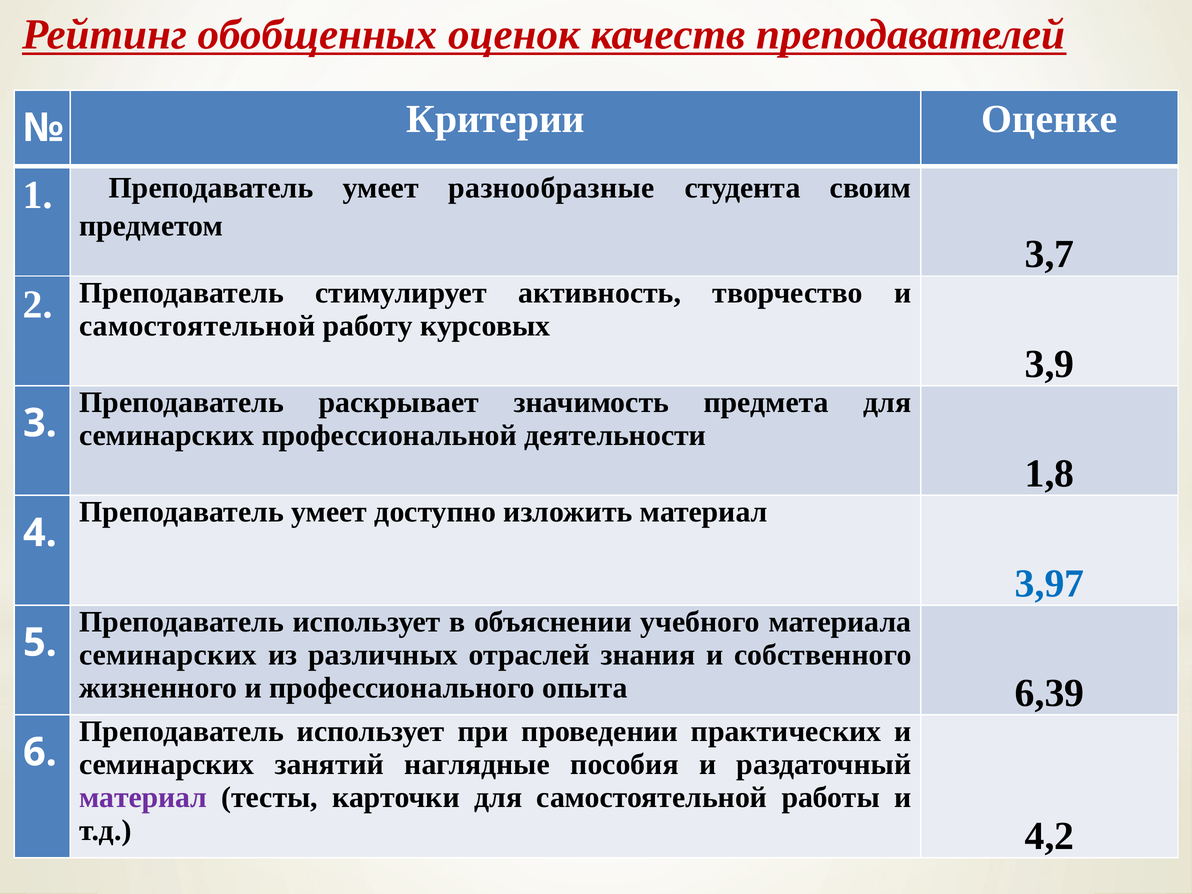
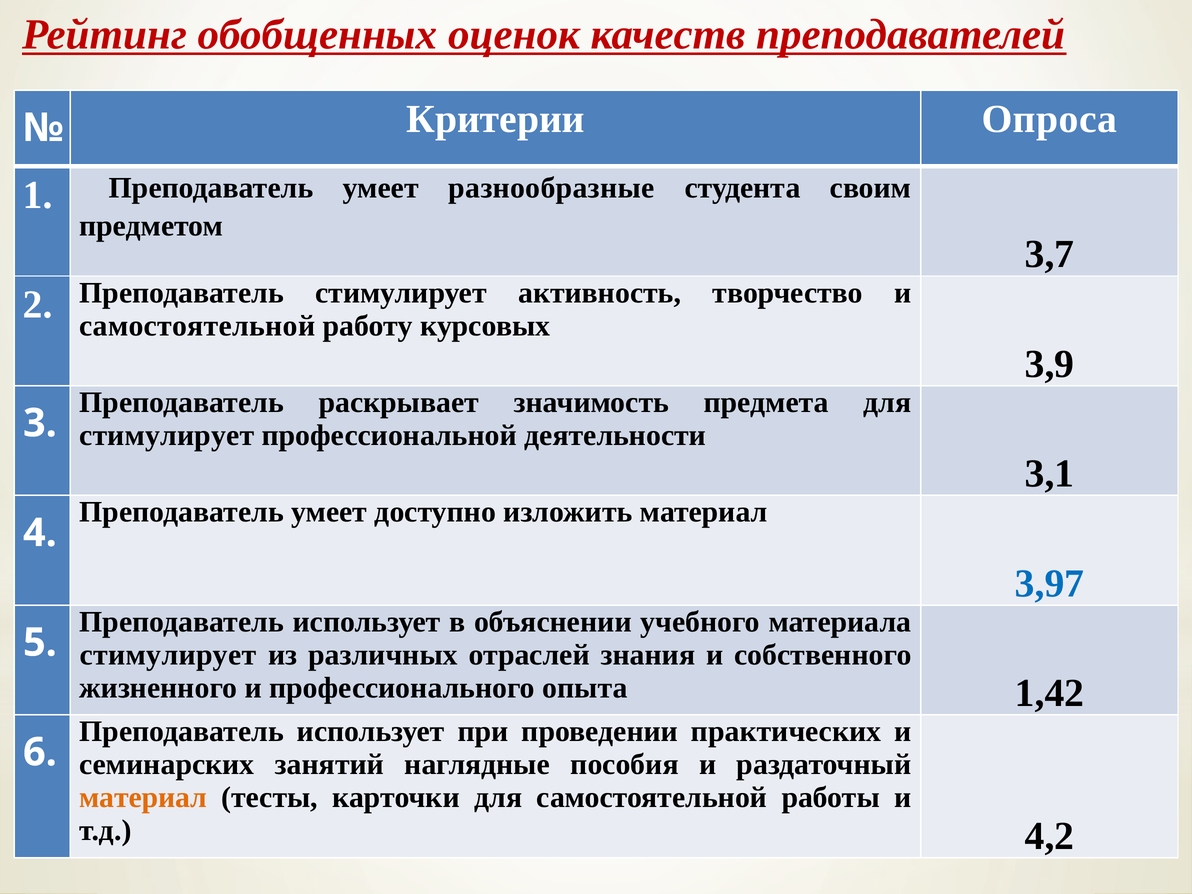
Оценке: Оценке -> Опроса
семинарских at (167, 435): семинарских -> стимулирует
1,8: 1,8 -> 3,1
семинарских at (168, 655): семинарских -> стимулирует
6,39: 6,39 -> 1,42
материал at (143, 797) colour: purple -> orange
